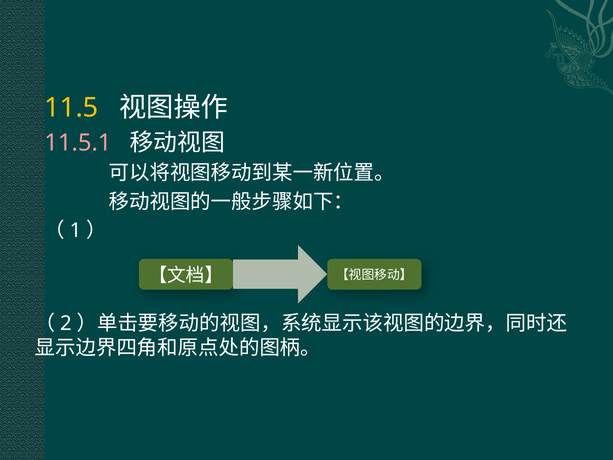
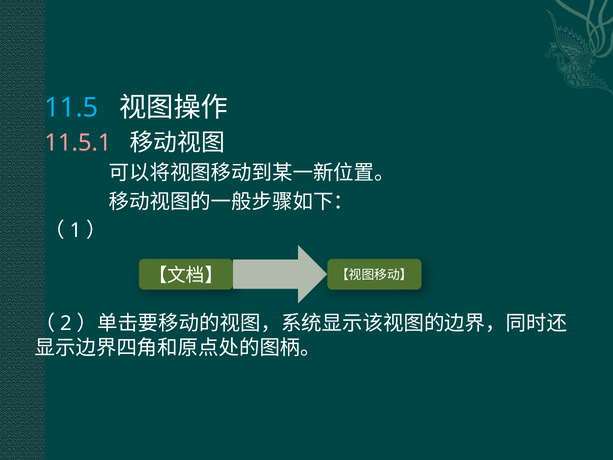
11.5 colour: yellow -> light blue
